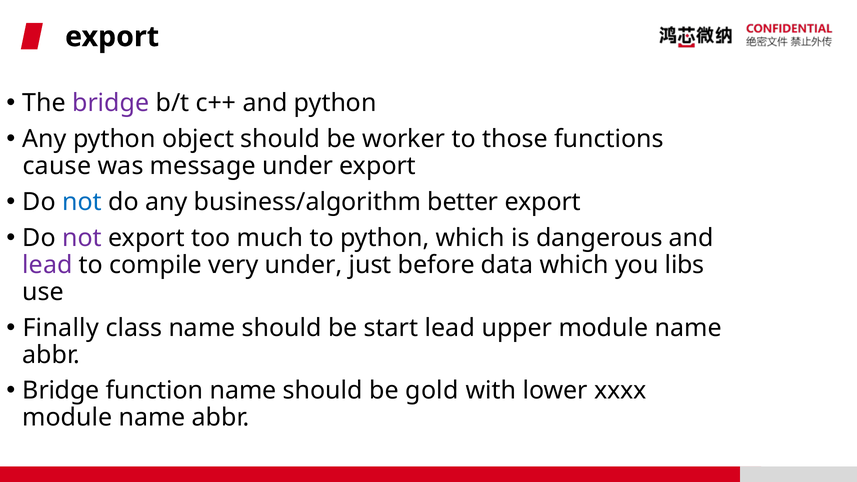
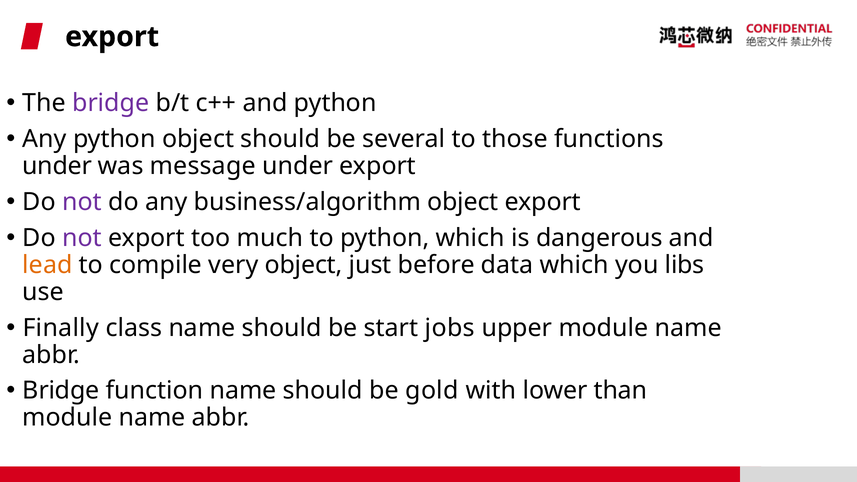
worker: worker -> several
cause at (57, 166): cause -> under
not at (82, 202) colour: blue -> purple
business/algorithm better: better -> object
lead at (47, 265) colour: purple -> orange
very under: under -> object
start lead: lead -> jobs
xxxx: xxxx -> than
